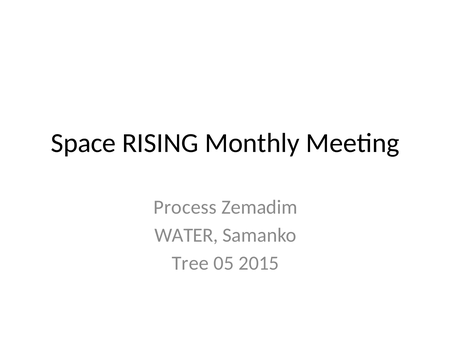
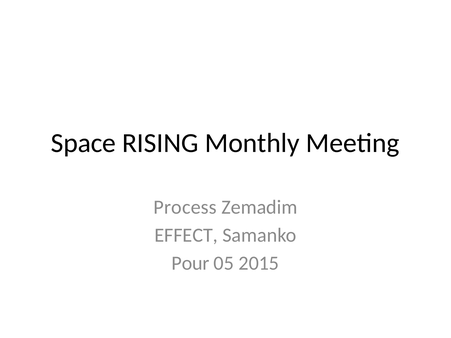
WATER: WATER -> EFFECT
Tree: Tree -> Pour
